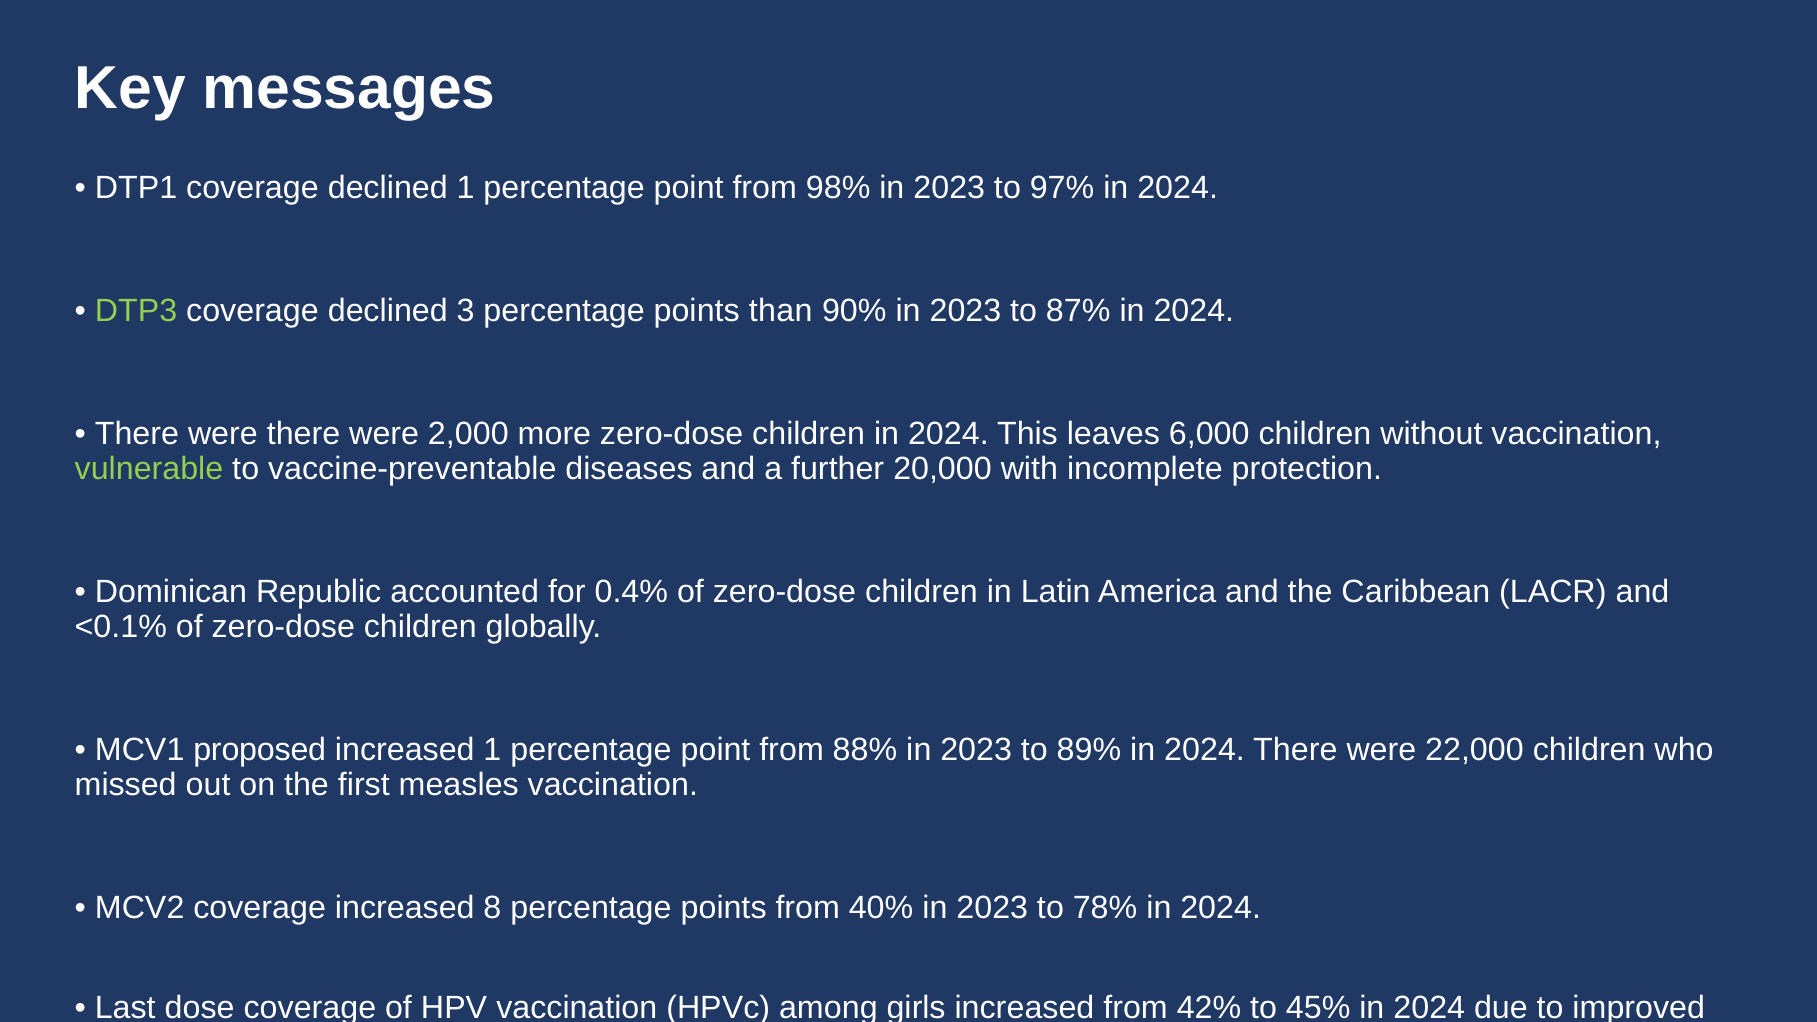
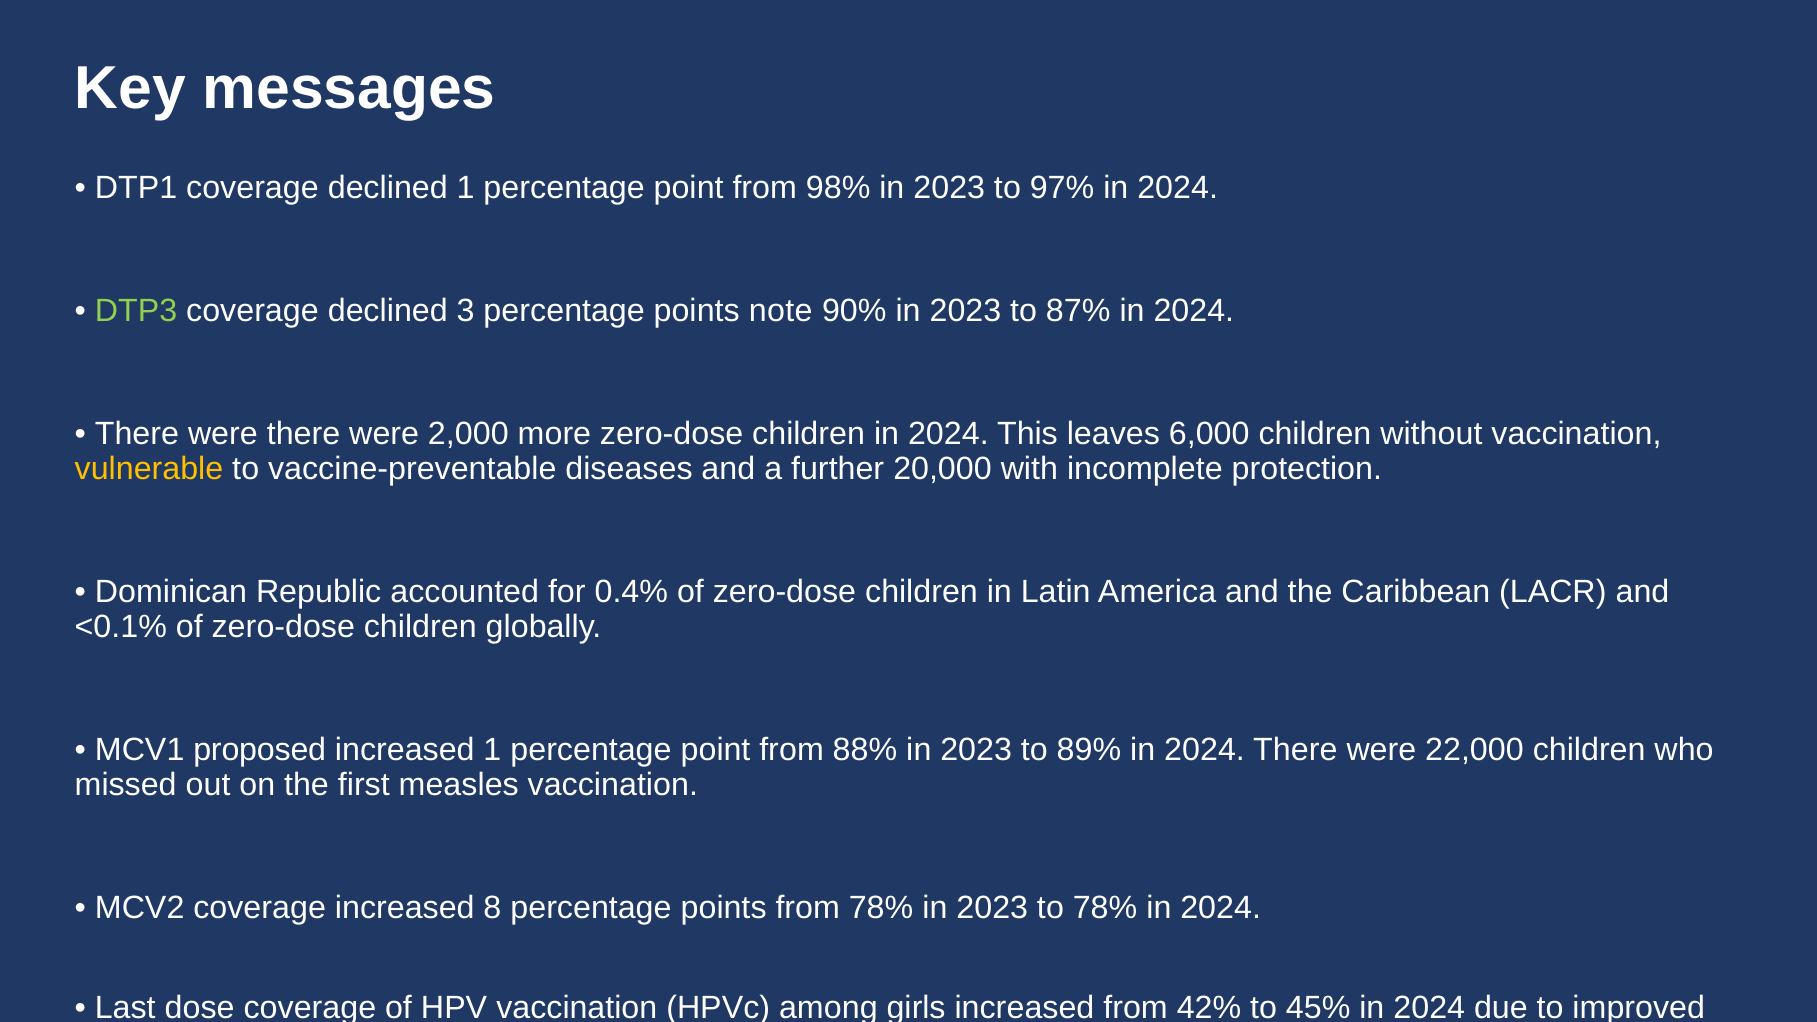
than: than -> note
vulnerable colour: light green -> yellow
from 40%: 40% -> 78%
